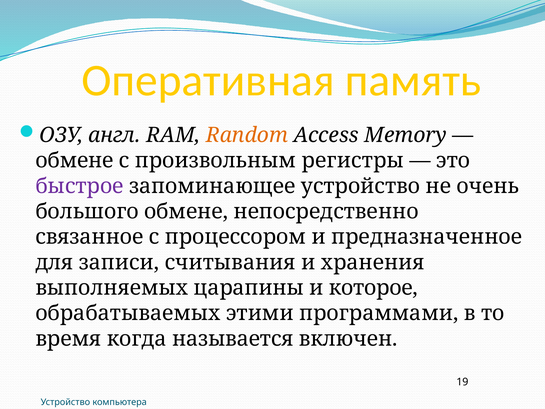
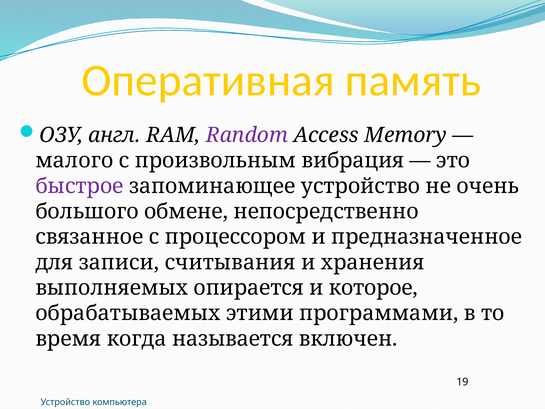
Random colour: orange -> purple
обмене at (74, 160): обмене -> малого
регистры: регистры -> вибрация
царапины: царапины -> опирается
